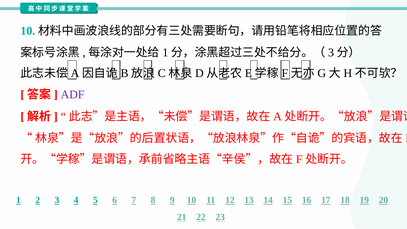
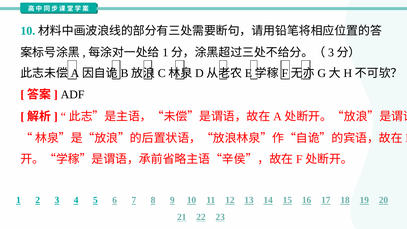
ADF colour: purple -> black
